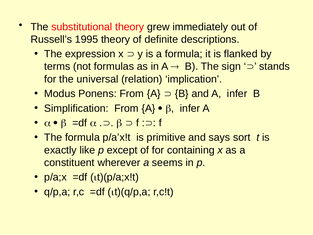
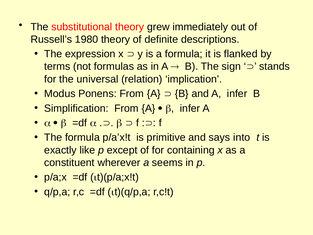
1995: 1995 -> 1980
sort: sort -> into
